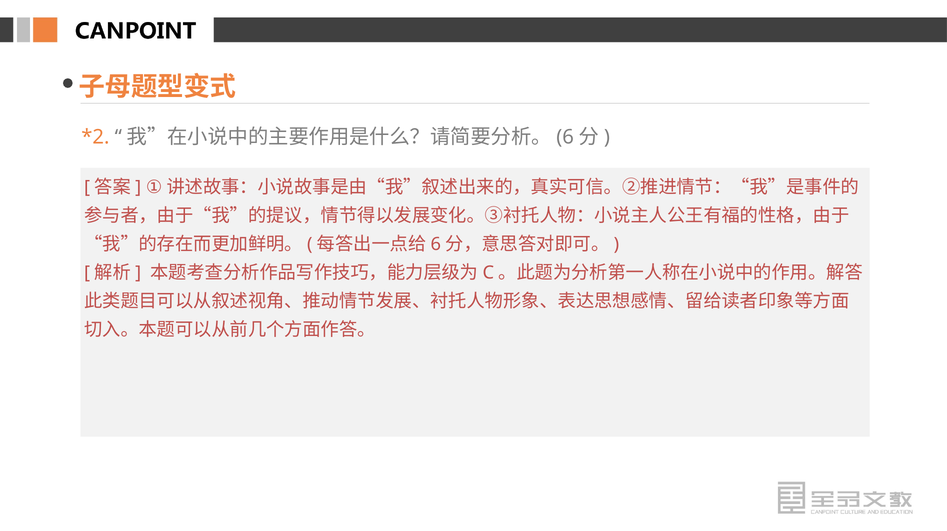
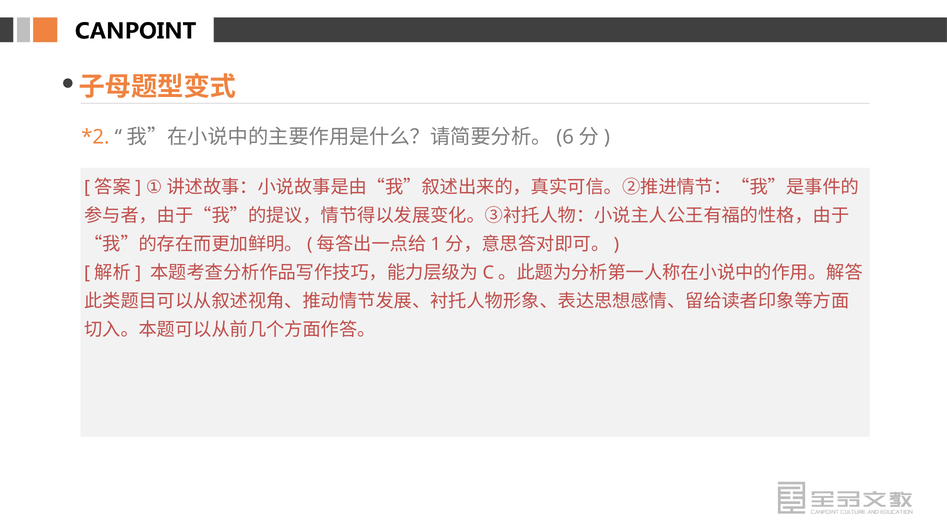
6 at (436, 244): 6 -> 1
